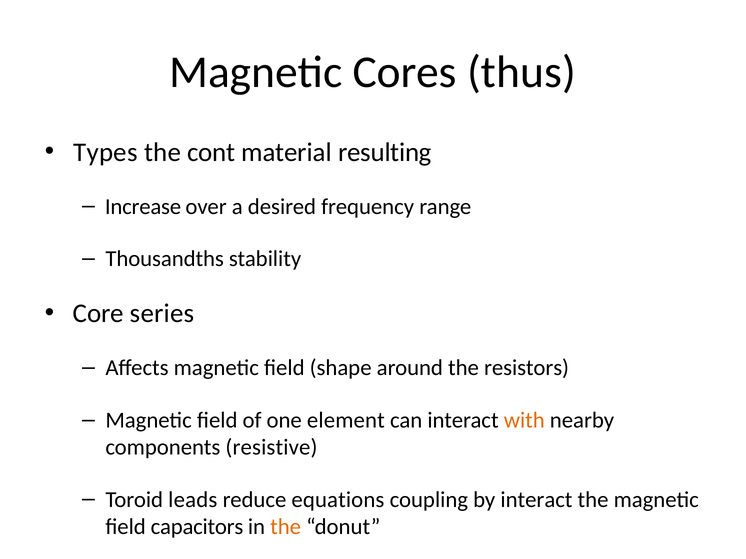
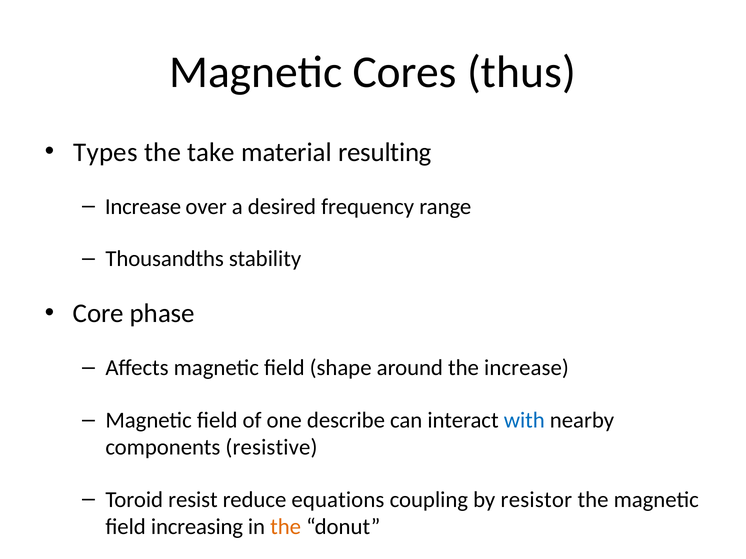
cont: cont -> take
series: series -> phase
the resistors: resistors -> increase
element: element -> describe
with colour: orange -> blue
leads: leads -> resist
by interact: interact -> resistor
capacitors: capacitors -> increasing
